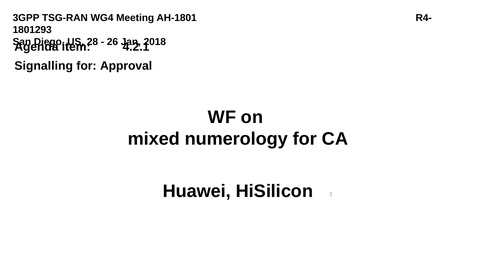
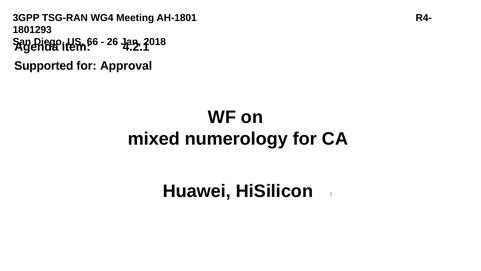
28: 28 -> 66
Signalling: Signalling -> Supported
